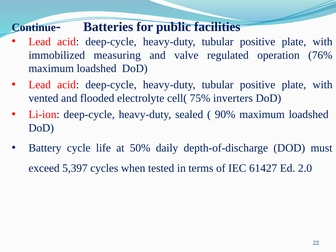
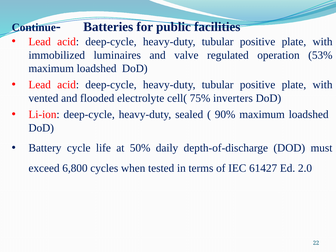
measuring: measuring -> luminaires
76%: 76% -> 53%
5,397: 5,397 -> 6,800
